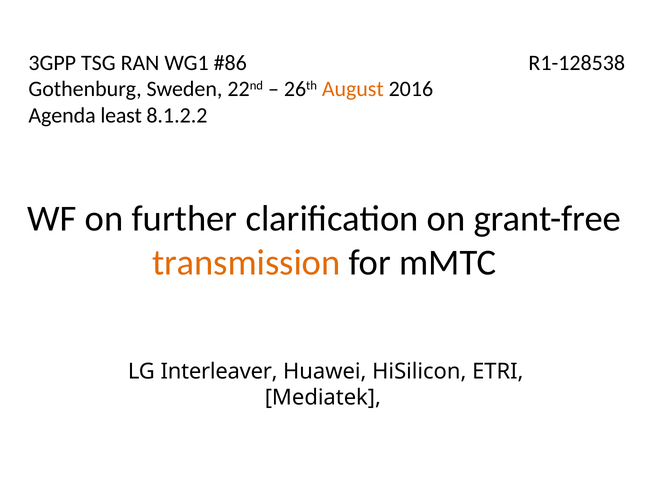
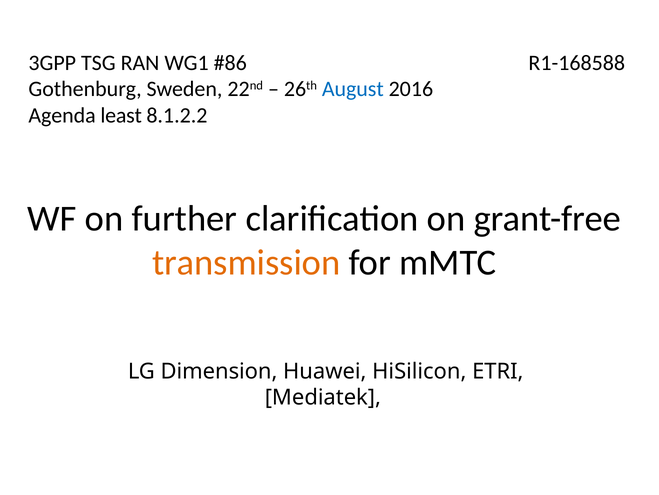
R1-128538: R1-128538 -> R1-168588
August colour: orange -> blue
Interleaver: Interleaver -> Dimension
